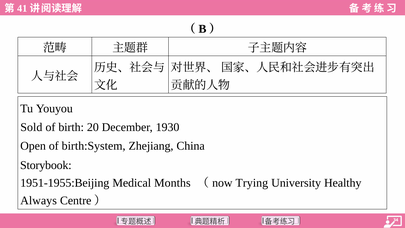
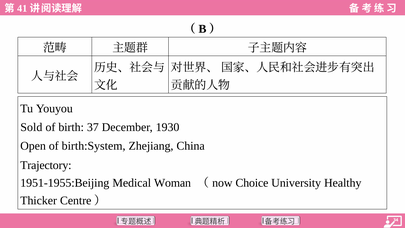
20: 20 -> 37
Storybook: Storybook -> Trajectory
Months: Months -> Woman
Trying: Trying -> Choice
Always: Always -> Thicker
